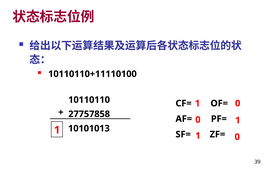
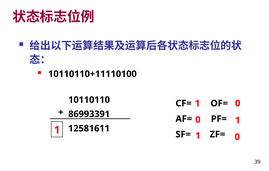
27757858: 27757858 -> 86993391
10101013: 10101013 -> 12581611
